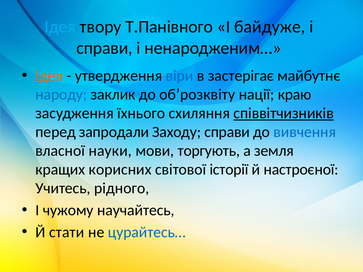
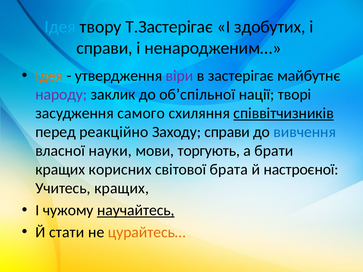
Т.Панівного: Т.Панівного -> Т.Застерігає
байдуже: байдуже -> здобутих
віри colour: blue -> purple
народу colour: blue -> purple
об’розквіту: об’розквіту -> об’спільної
краю: краю -> творі
їхнього: їхнього -> самого
запродали: запродали -> реакційно
земля: земля -> брати
історії: історії -> брата
Учитесь рідного: рідного -> кращих
научайтесь underline: none -> present
цурайтесь… colour: blue -> orange
